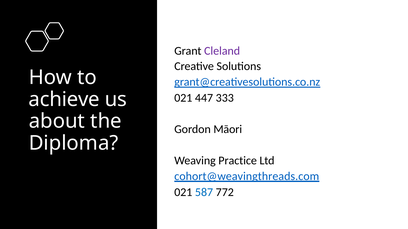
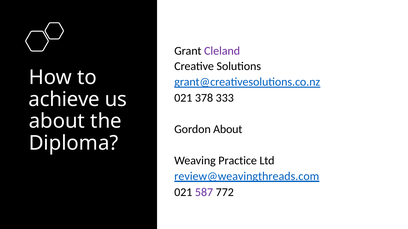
447: 447 -> 378
Gordon Māori: Māori -> About
cohort@weavingthreads.com: cohort@weavingthreads.com -> review@weavingthreads.com
587 colour: blue -> purple
